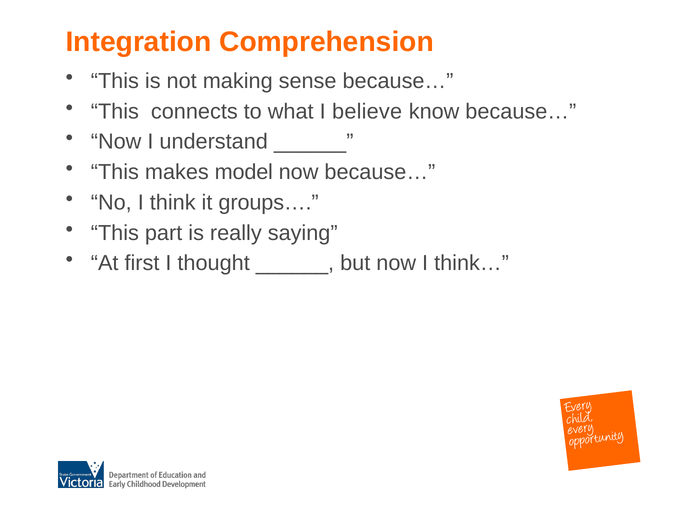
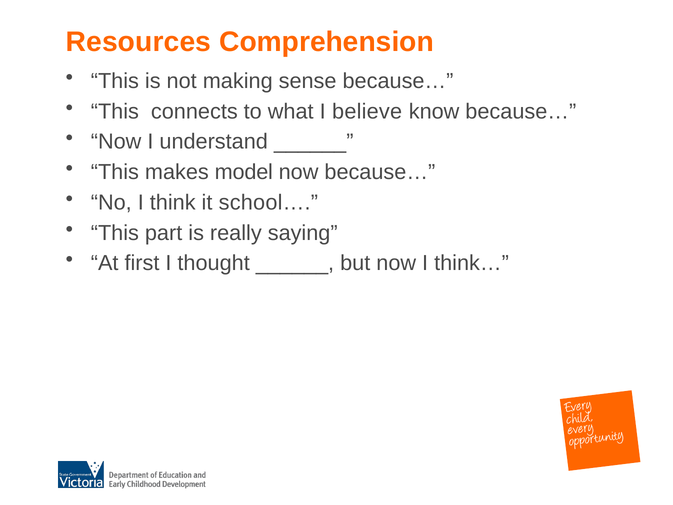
Integration: Integration -> Resources
groups…: groups… -> school…
